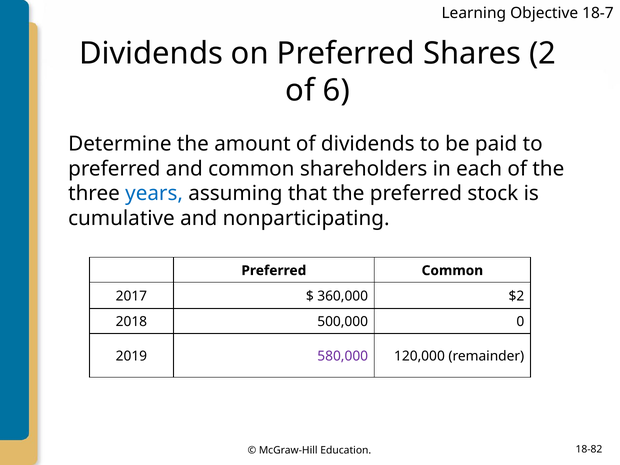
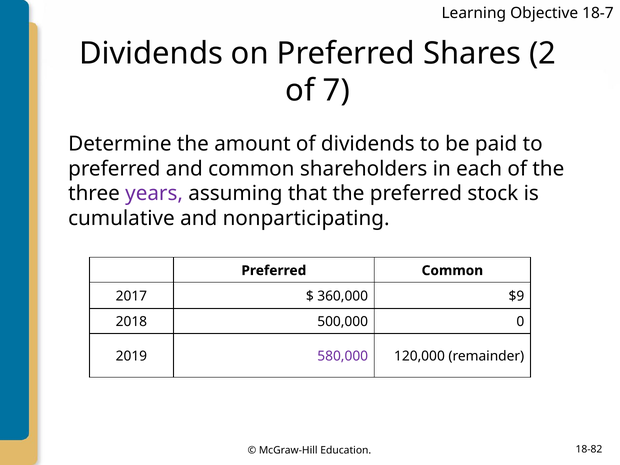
6: 6 -> 7
years colour: blue -> purple
$2: $2 -> $9
